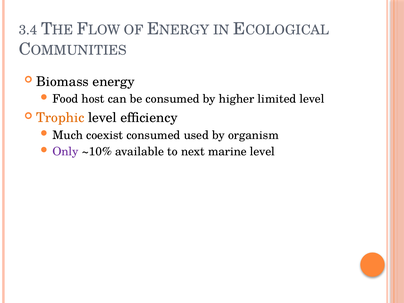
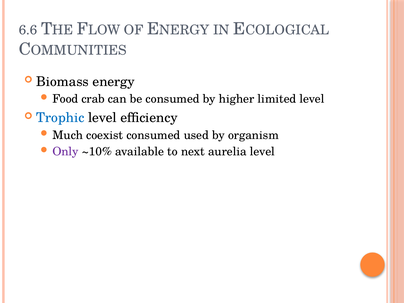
3.4: 3.4 -> 6.6
host: host -> crab
Trophic colour: orange -> blue
marine: marine -> aurelia
